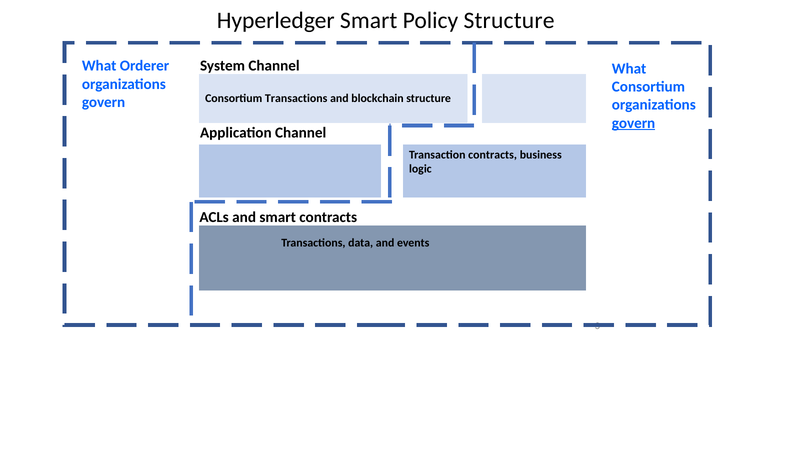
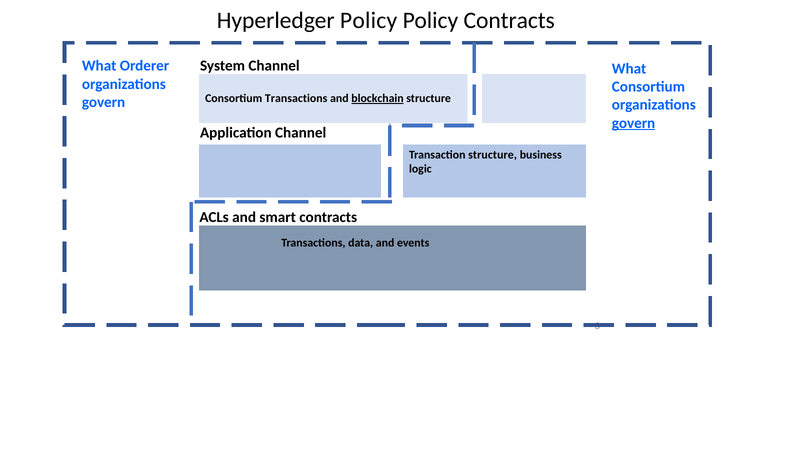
Hyperledger Smart: Smart -> Policy
Policy Structure: Structure -> Contracts
blockchain underline: none -> present
Transaction contracts: contracts -> structure
